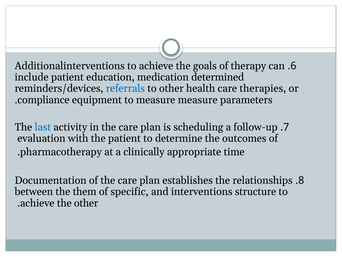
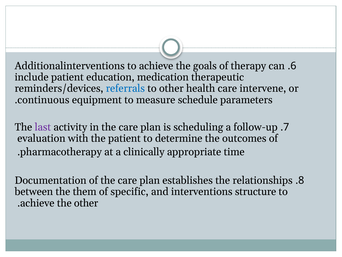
determined: determined -> therapeutic
therapies: therapies -> intervene
compliance: compliance -> continuous
measure measure: measure -> schedule
last colour: blue -> purple
